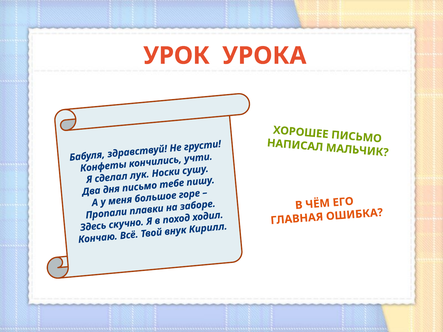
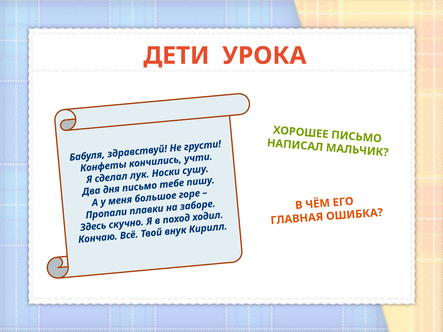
УРОК: УРОК -> ДЕТИ
